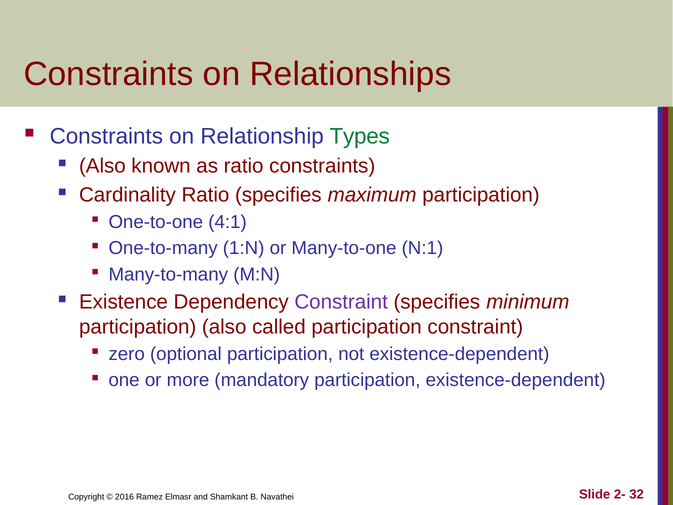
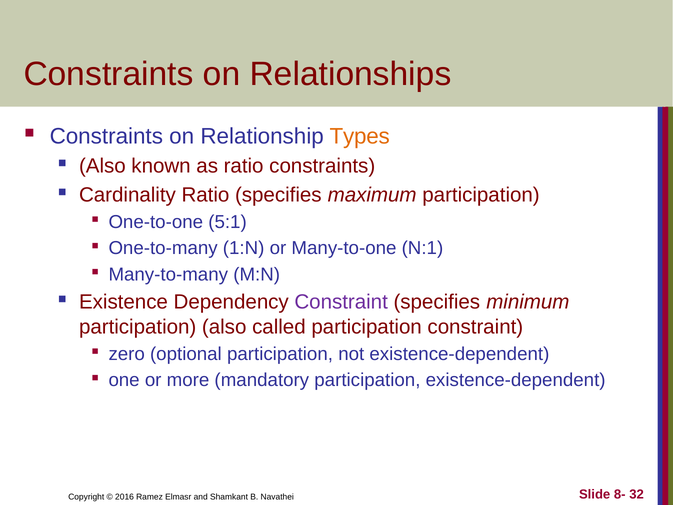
Types colour: green -> orange
4:1: 4:1 -> 5:1
2-: 2- -> 8-
